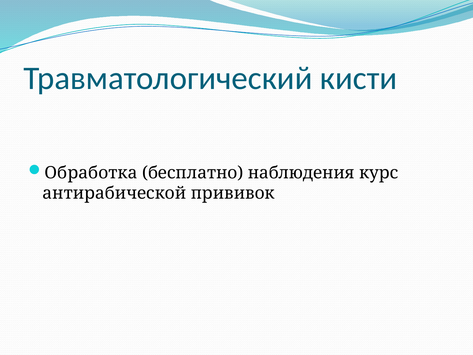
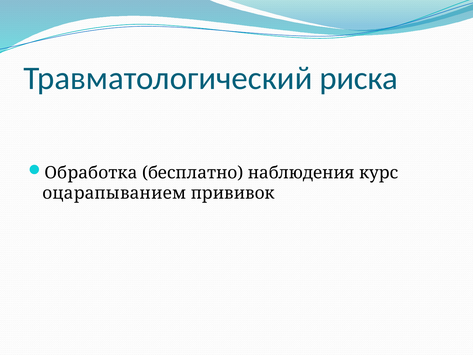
кисти: кисти -> риска
антирабической: антирабической -> оцарапыванием
